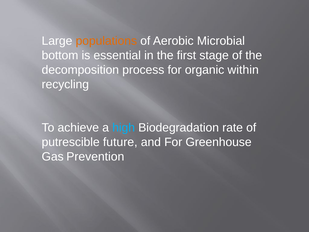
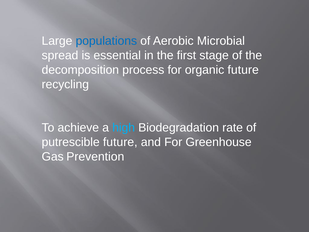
populations colour: orange -> blue
bottom: bottom -> spread
organic within: within -> future
